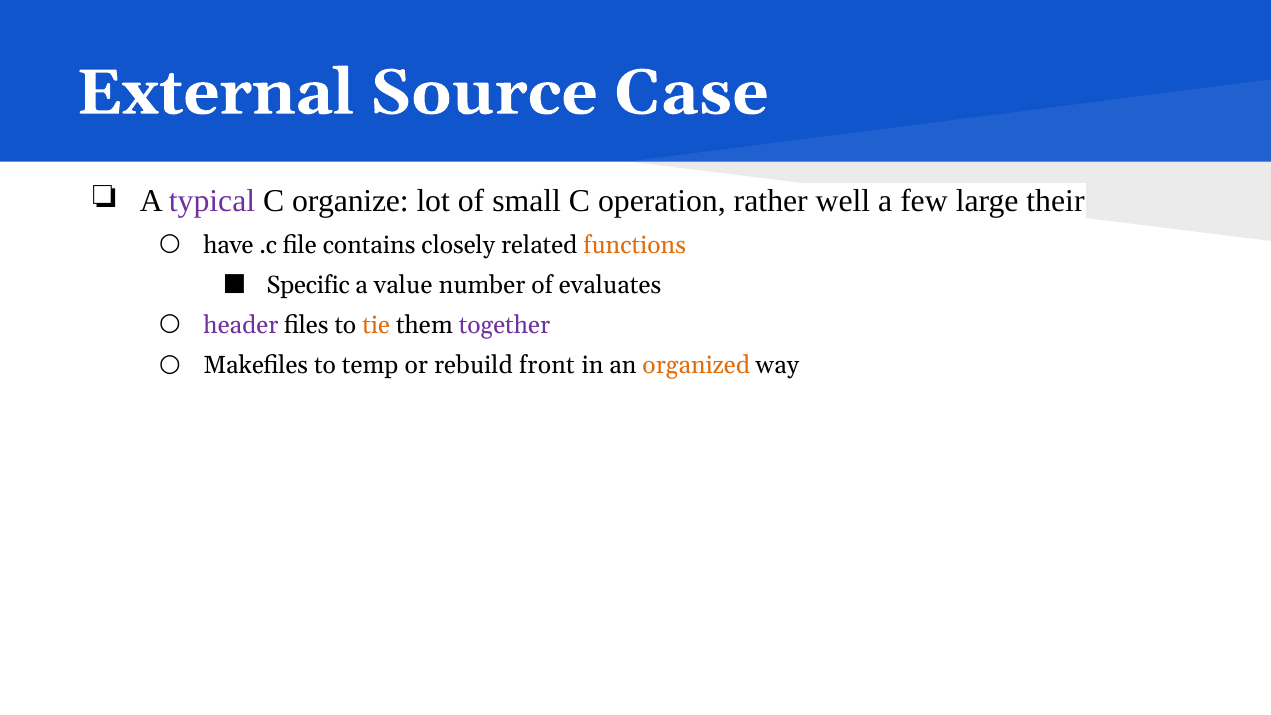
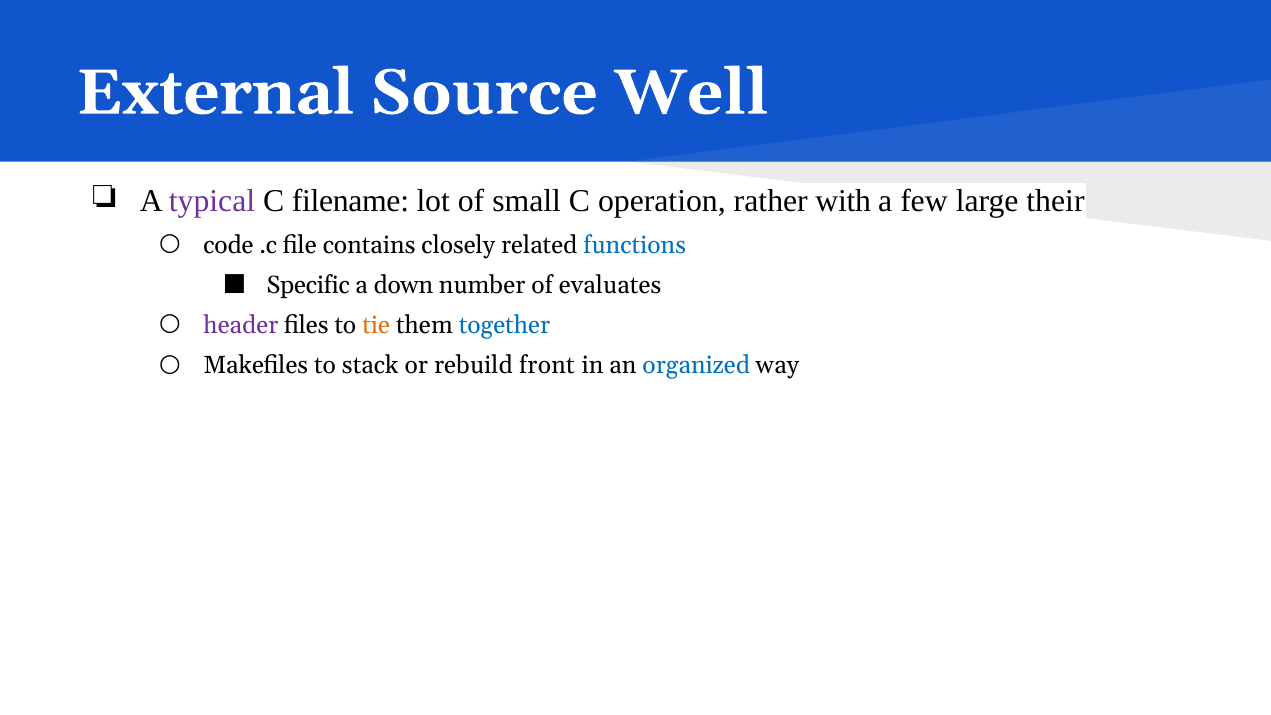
Case: Case -> Well
organize: organize -> filename
well: well -> with
have: have -> code
functions colour: orange -> blue
value: value -> down
together colour: purple -> blue
temp: temp -> stack
organized colour: orange -> blue
